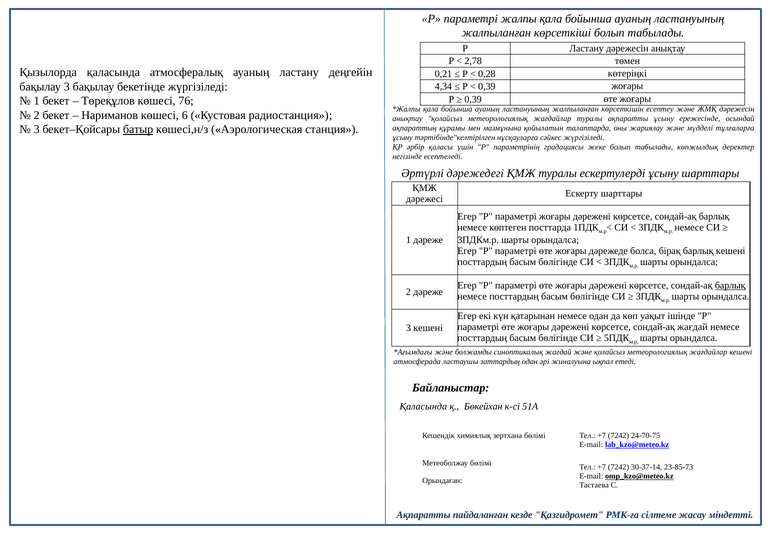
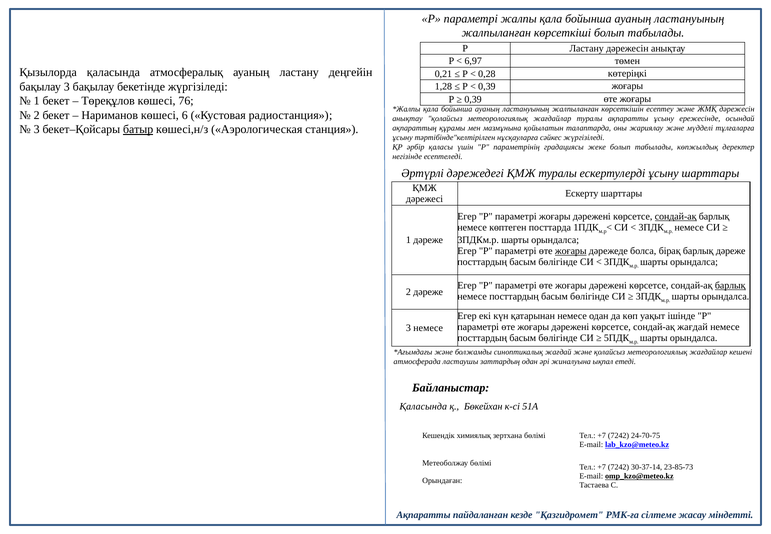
2,78: 2,78 -> 6,97
4,34: 4,34 -> 1,28
сондай-ақ at (676, 217) underline: none -> present
жоғары at (571, 251) underline: none -> present
барлық кешені: кешені -> дәреже
3 кешені: кешені -> немесе
